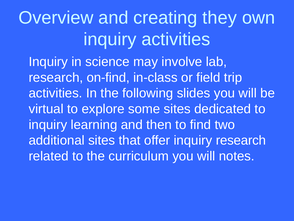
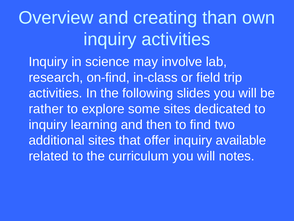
they: they -> than
virtual: virtual -> rather
inquiry research: research -> available
